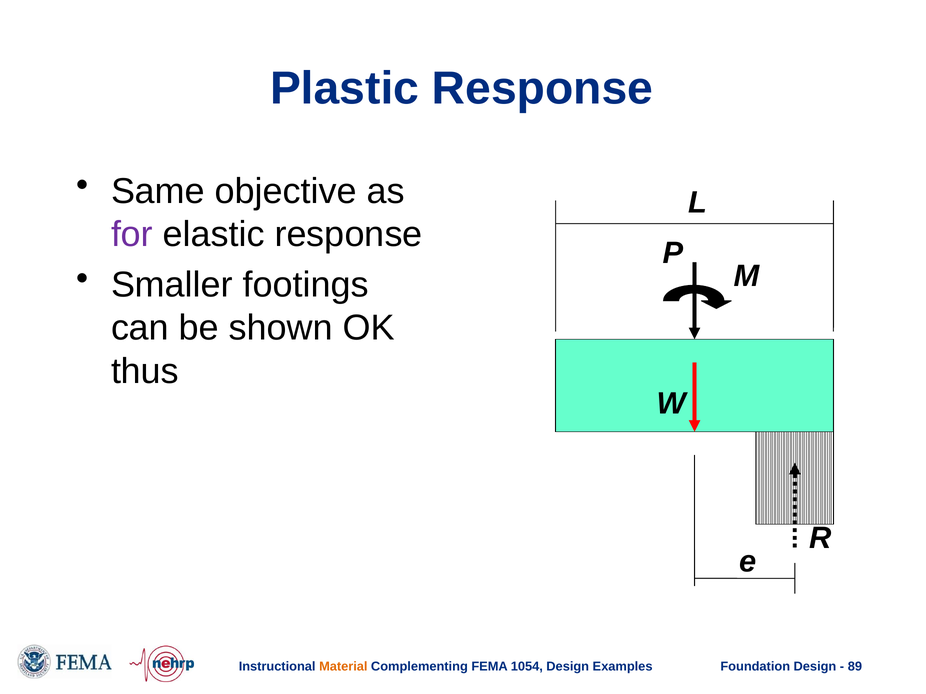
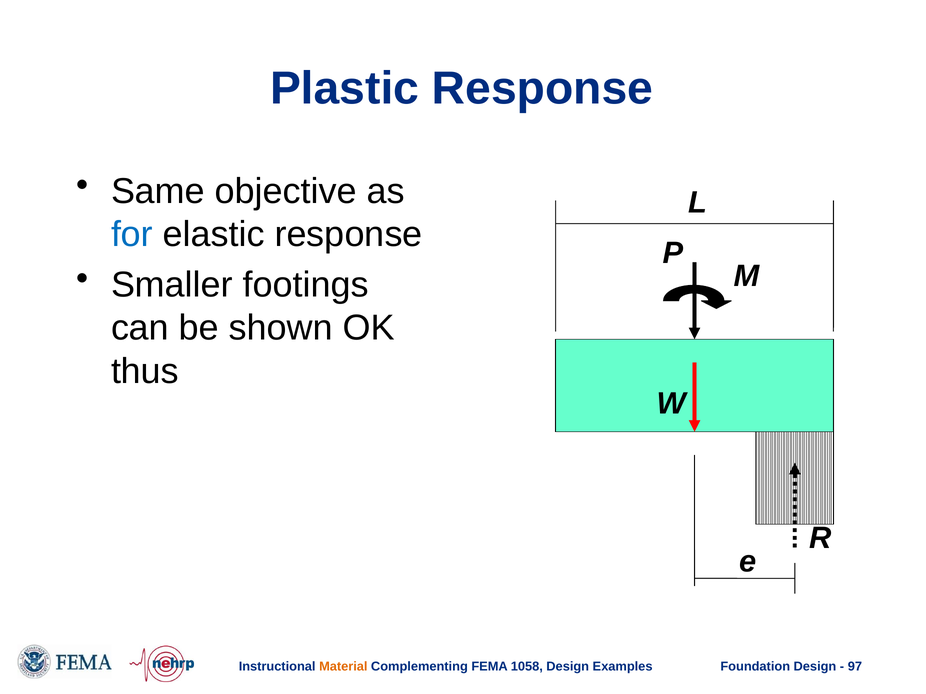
for colour: purple -> blue
1054: 1054 -> 1058
89: 89 -> 97
